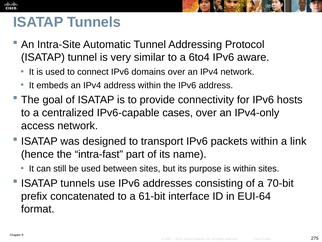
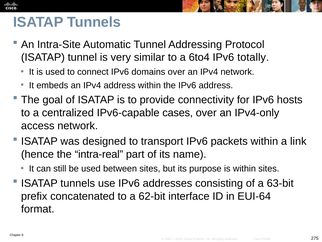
aware: aware -> totally
intra-fast: intra-fast -> intra-real
70-bit: 70-bit -> 63-bit
61-bit: 61-bit -> 62-bit
